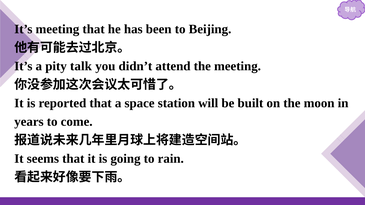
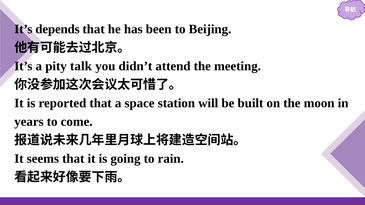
It’s meeting: meeting -> depends
